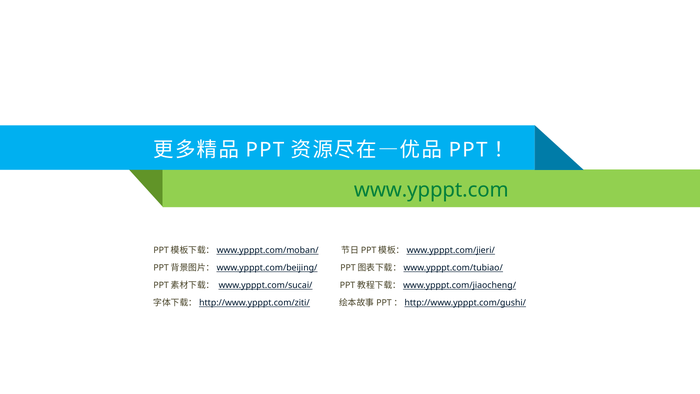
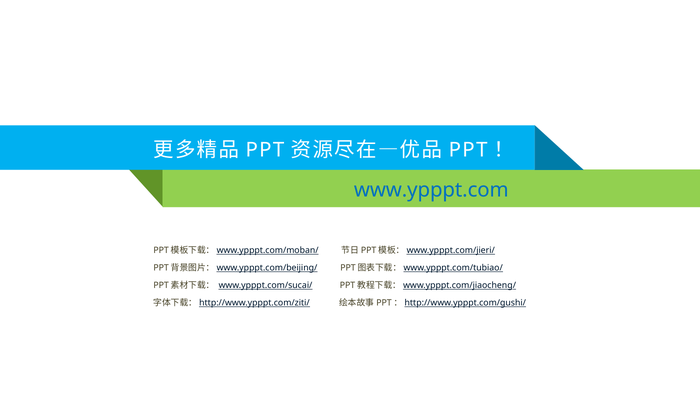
www.ypppt.com colour: green -> blue
